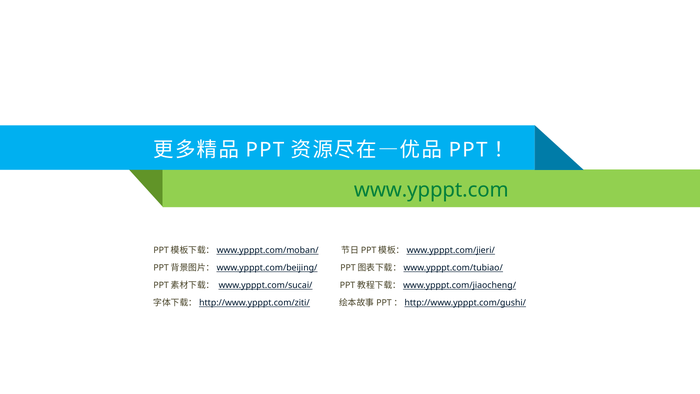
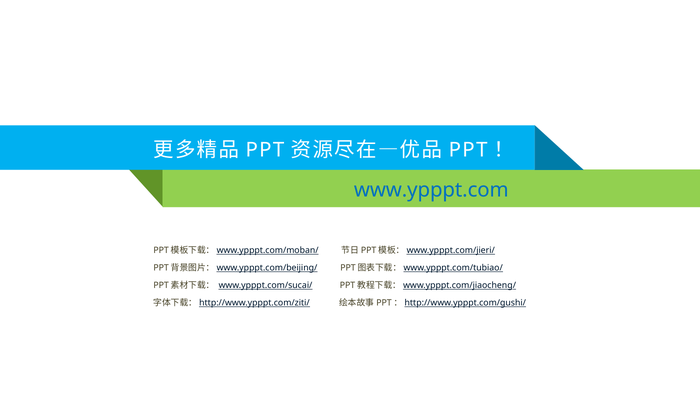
www.ypppt.com colour: green -> blue
